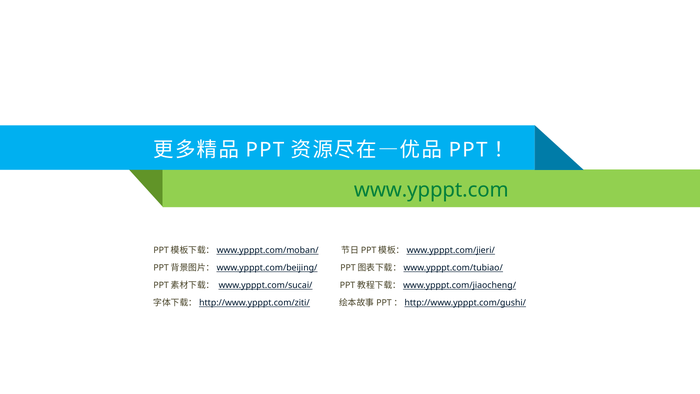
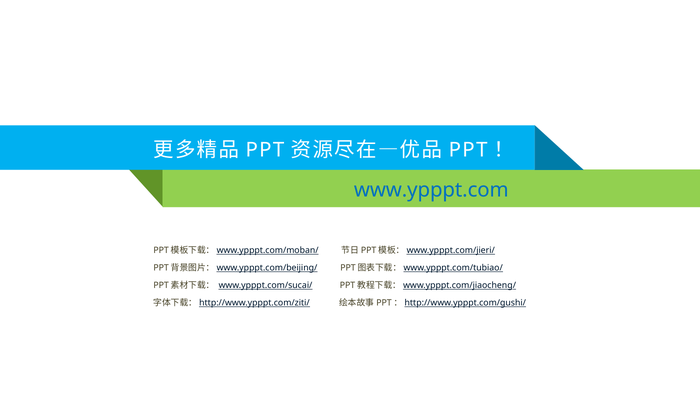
www.ypppt.com colour: green -> blue
